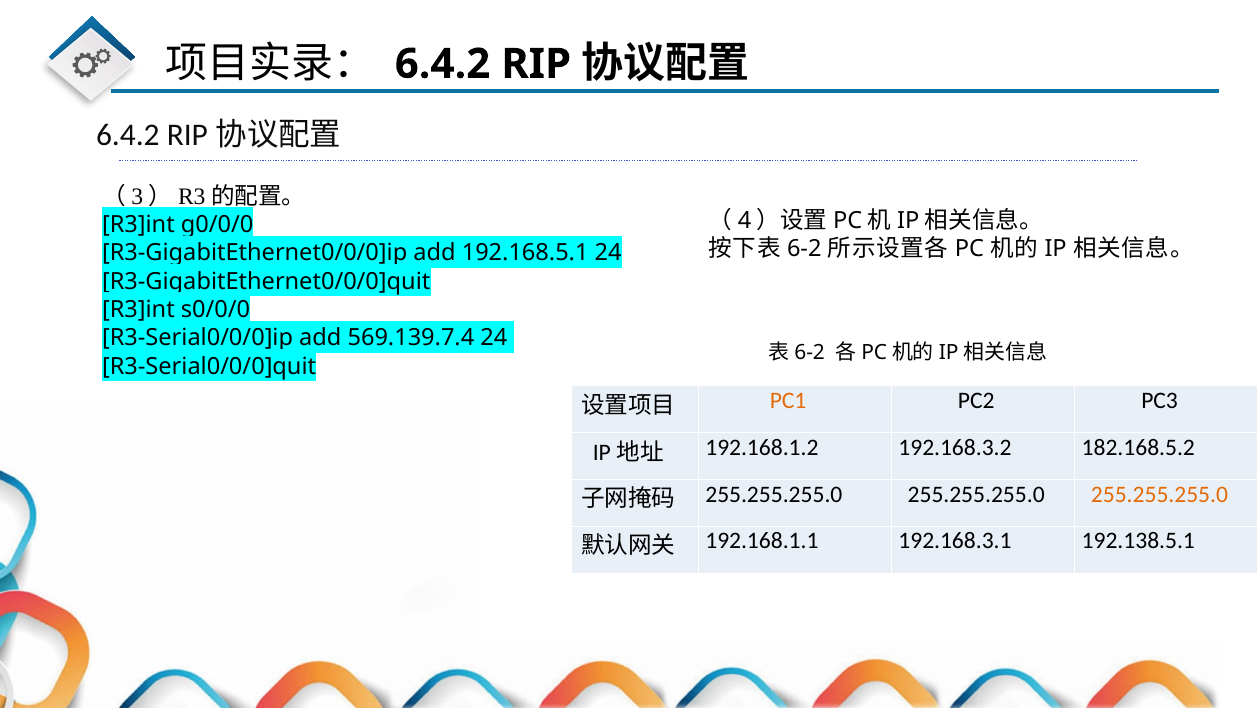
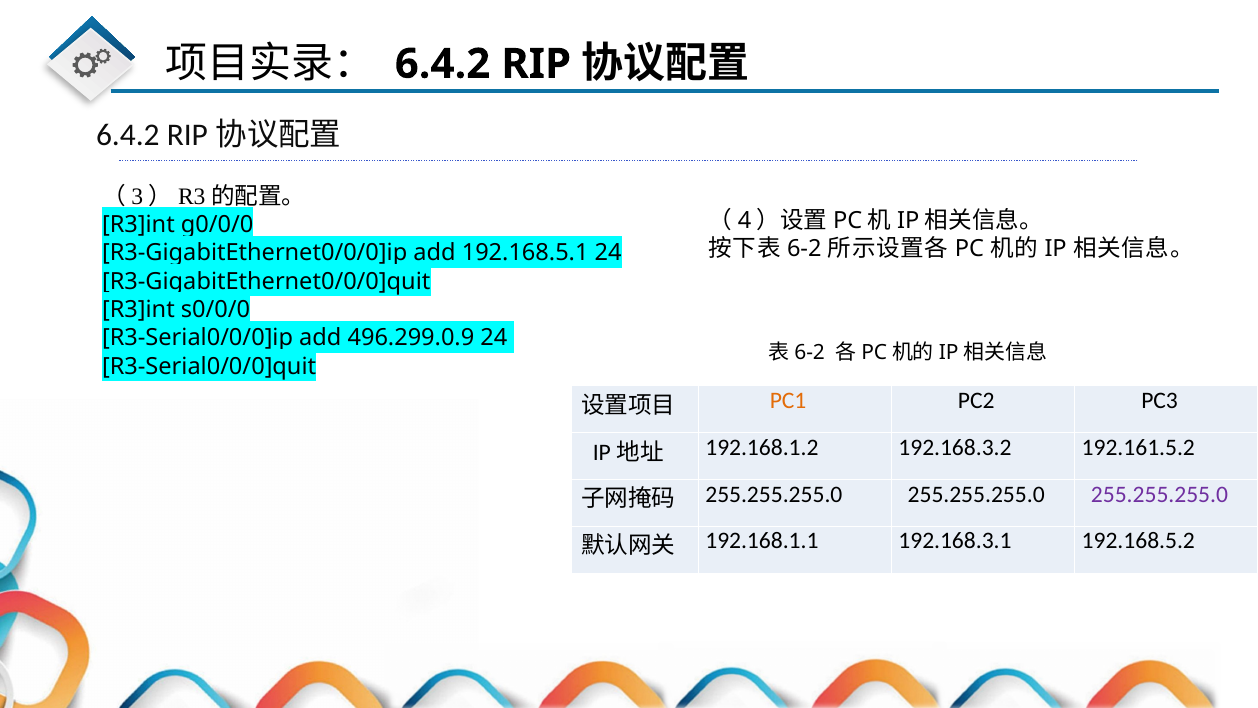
569.139.7.4: 569.139.7.4 -> 496.299.0.9
182.168.5.2: 182.168.5.2 -> 192.161.5.2
255.255.255.0 at (1159, 494) colour: orange -> purple
192.138.5.1: 192.138.5.1 -> 192.168.5.2
